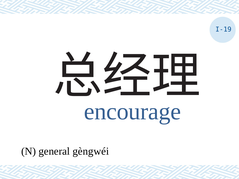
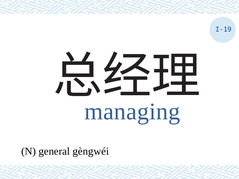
encourage: encourage -> managing
